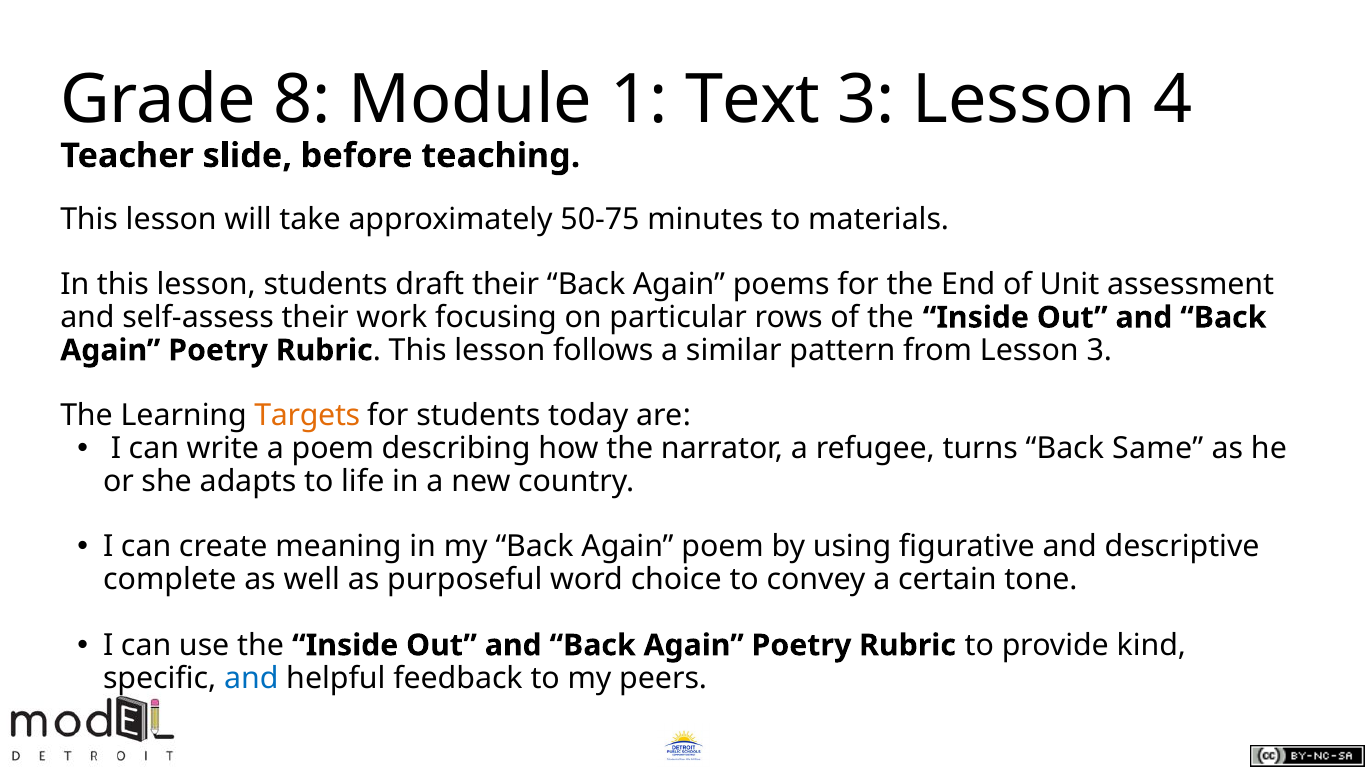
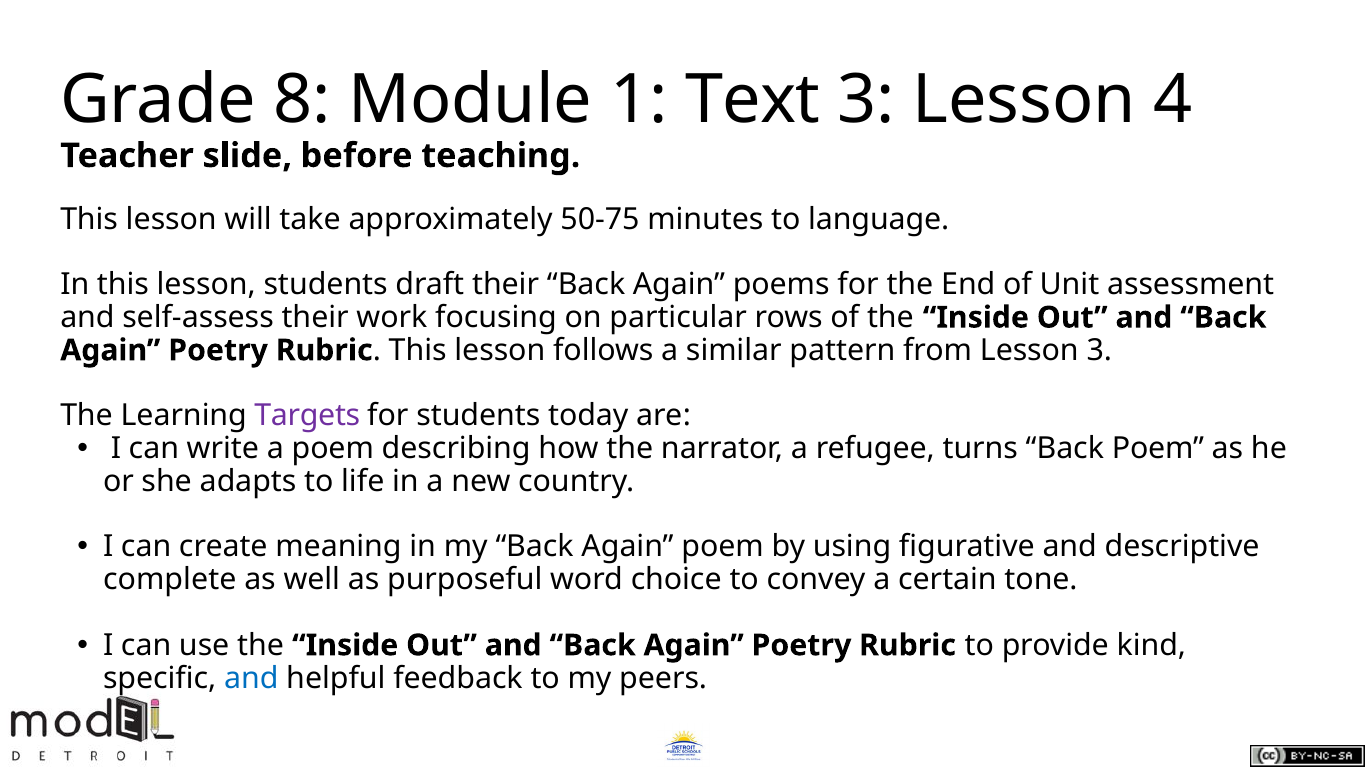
materials: materials -> language
Targets colour: orange -> purple
Back Same: Same -> Poem
